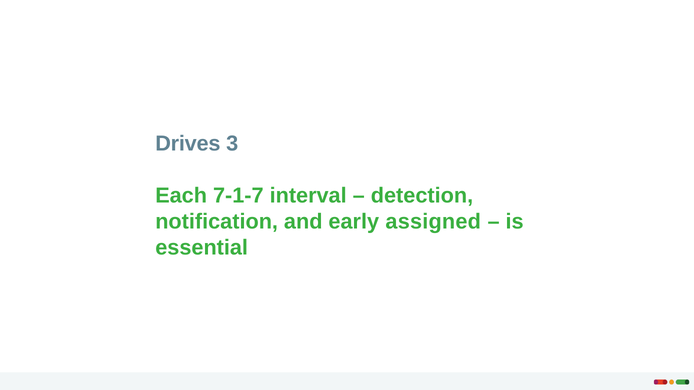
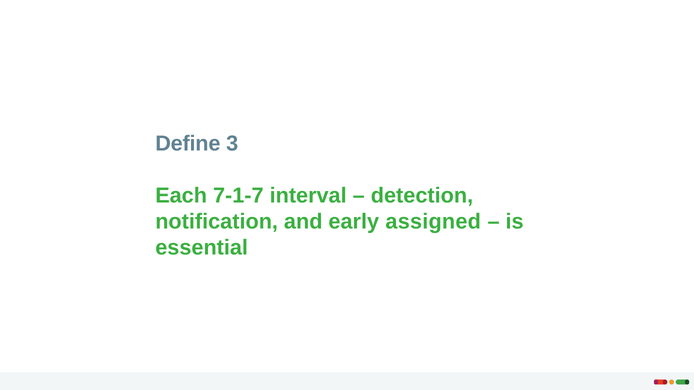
Drives: Drives -> Define
